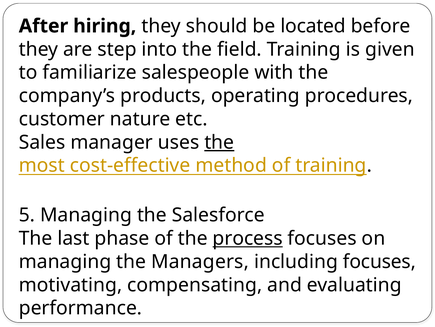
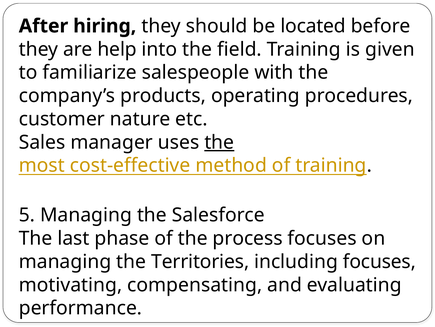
step: step -> help
process underline: present -> none
Managers: Managers -> Territories
